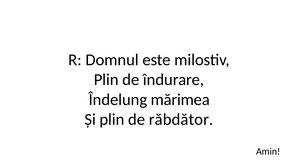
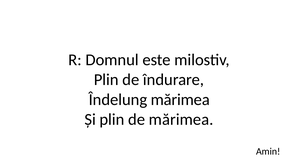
de răbdător: răbdător -> mărimea
